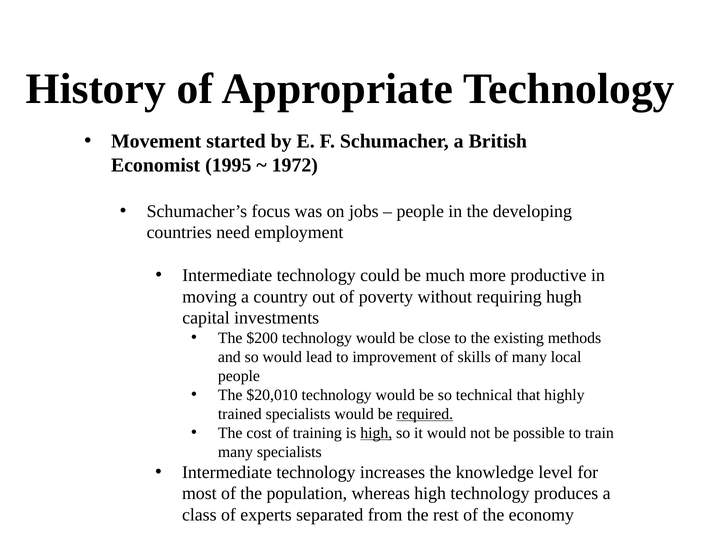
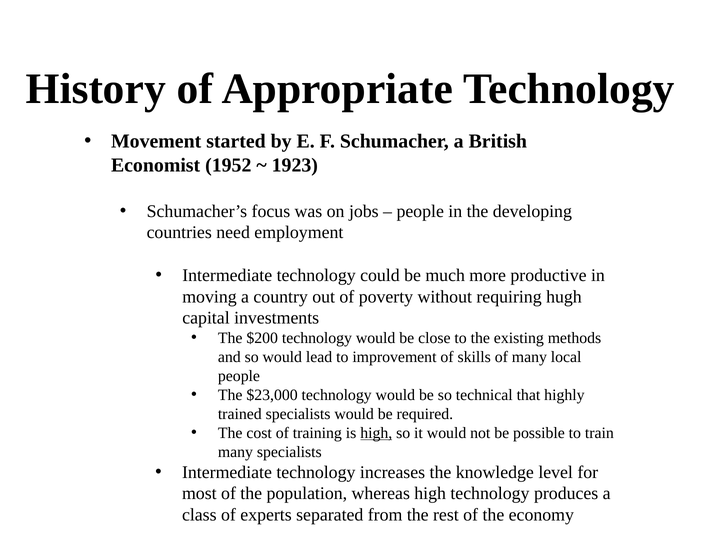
1995: 1995 -> 1952
1972: 1972 -> 1923
$20,010: $20,010 -> $23,000
required underline: present -> none
